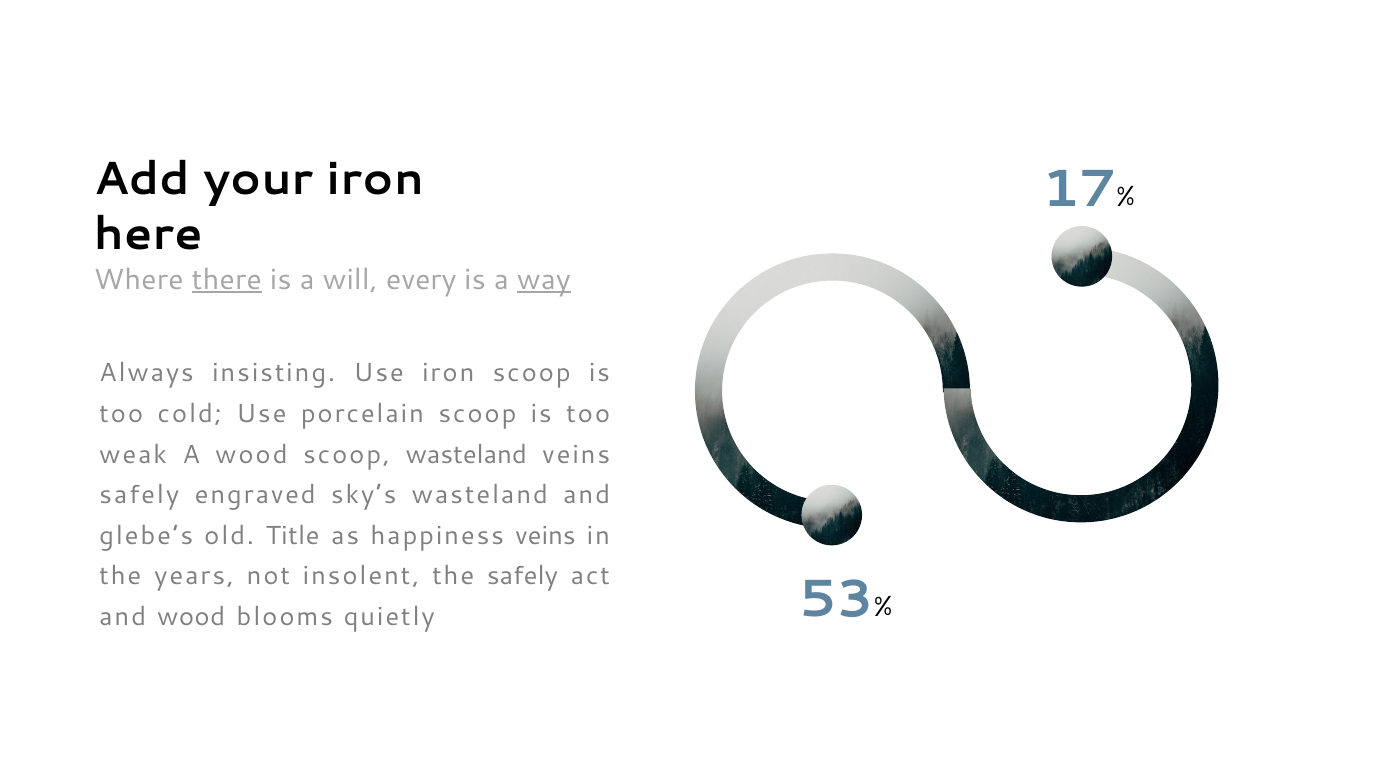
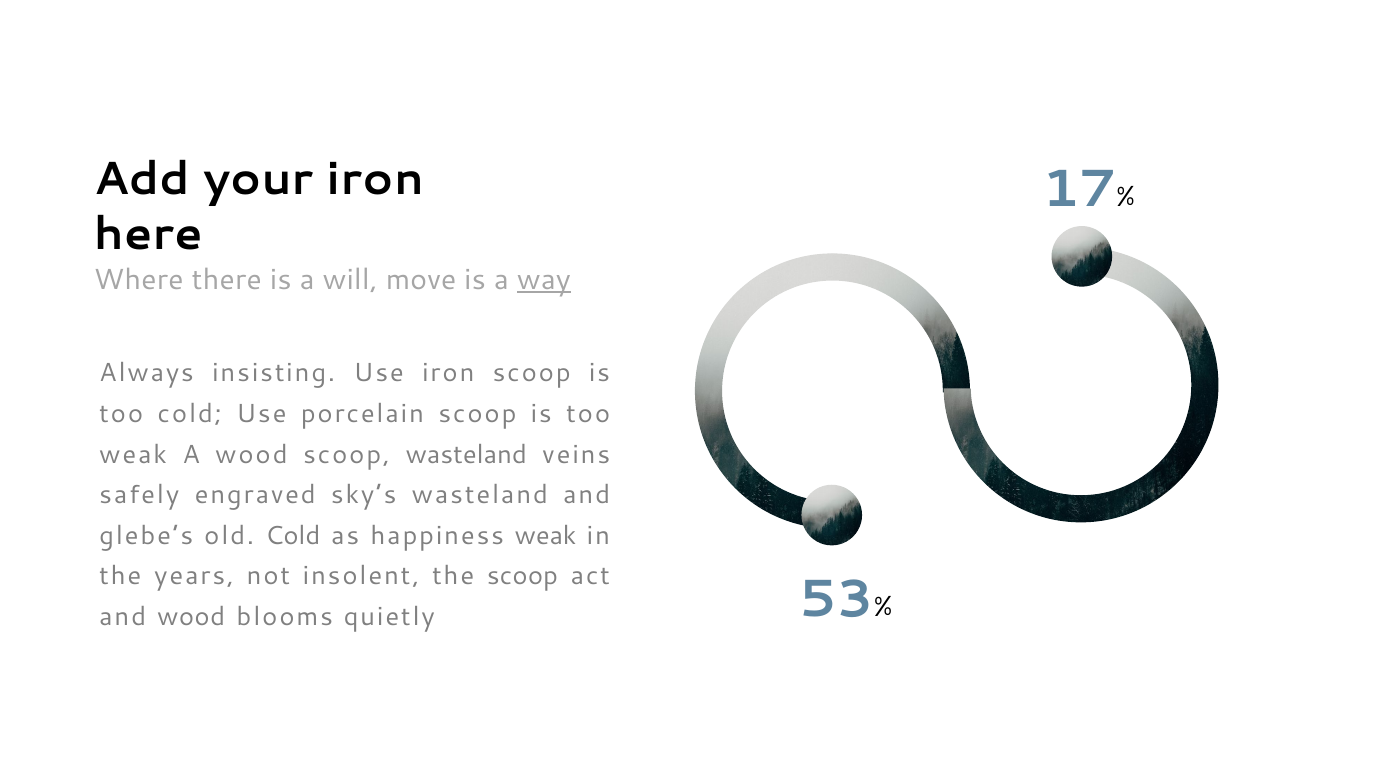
there underline: present -> none
every: every -> move
old Title: Title -> Cold
happiness veins: veins -> weak
the safely: safely -> scoop
